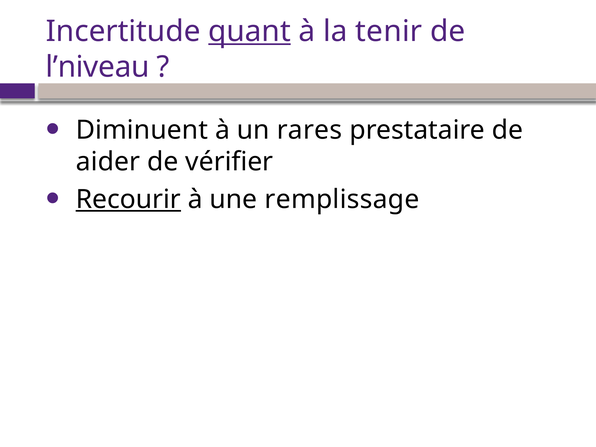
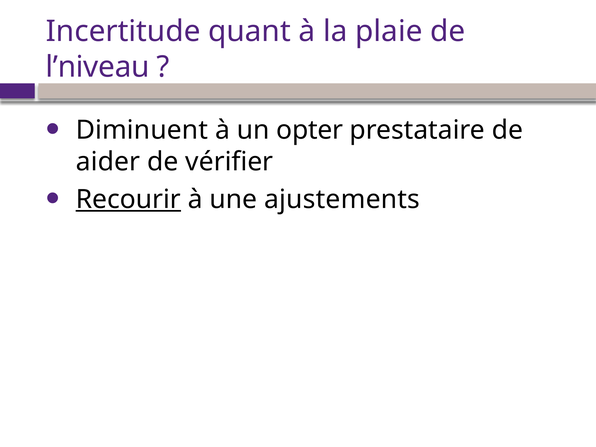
quant underline: present -> none
tenir: tenir -> plaie
rares: rares -> opter
remplissage: remplissage -> ajustements
